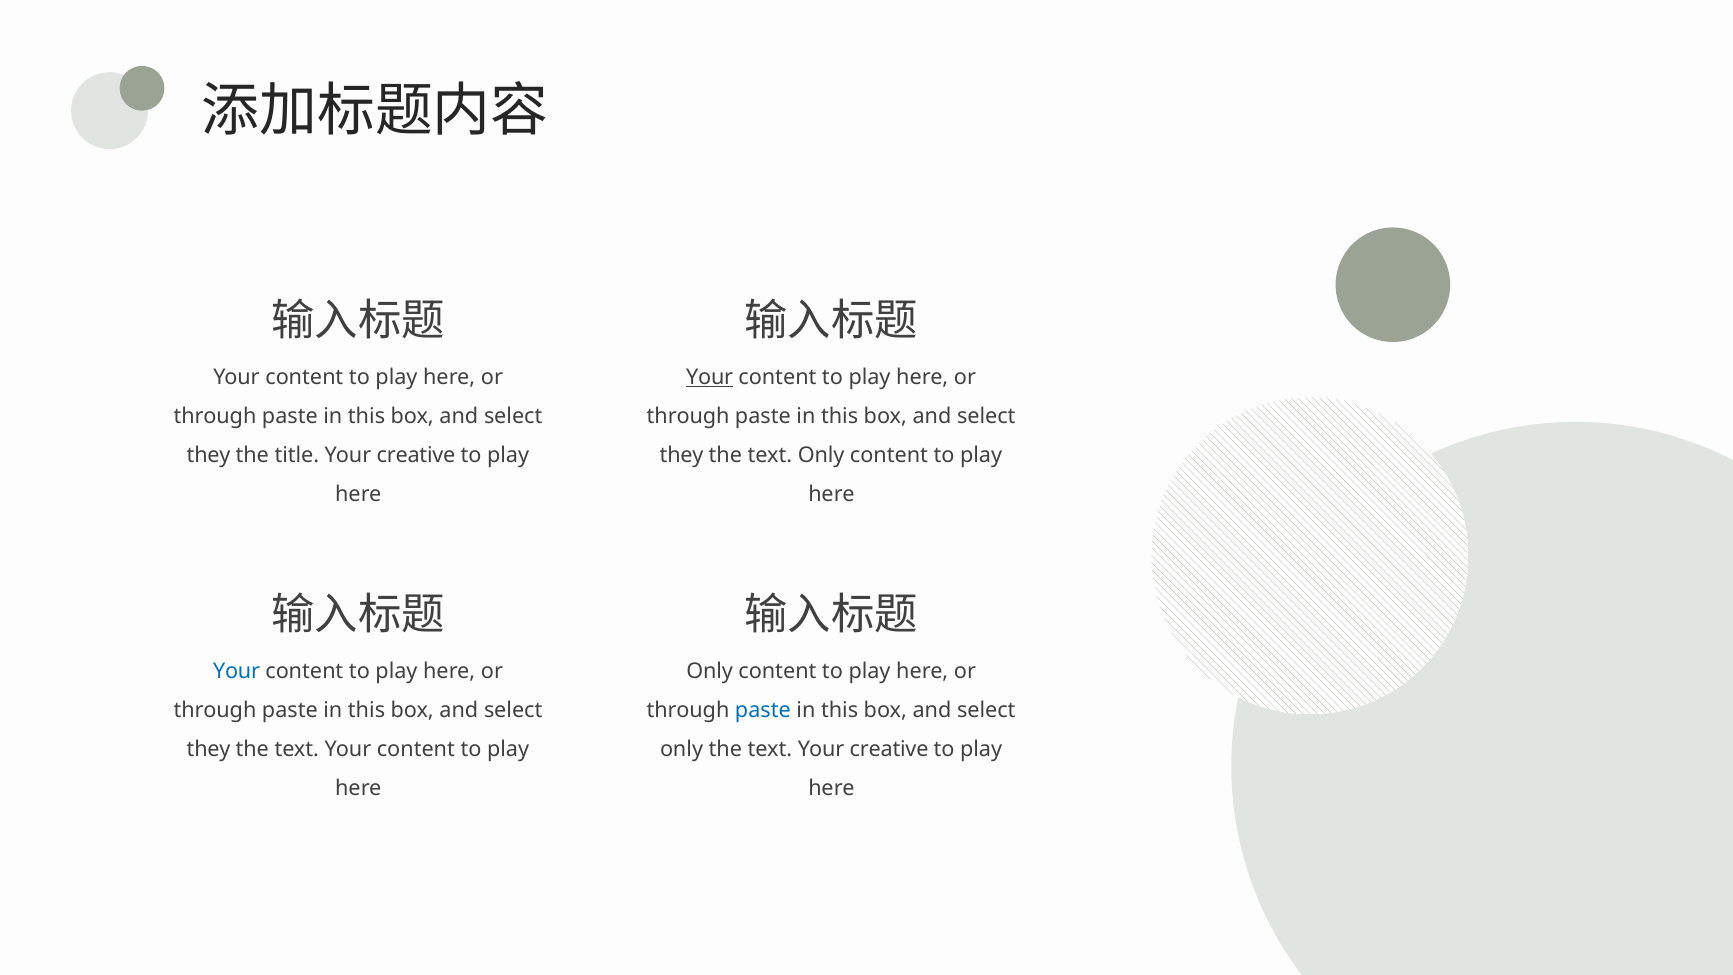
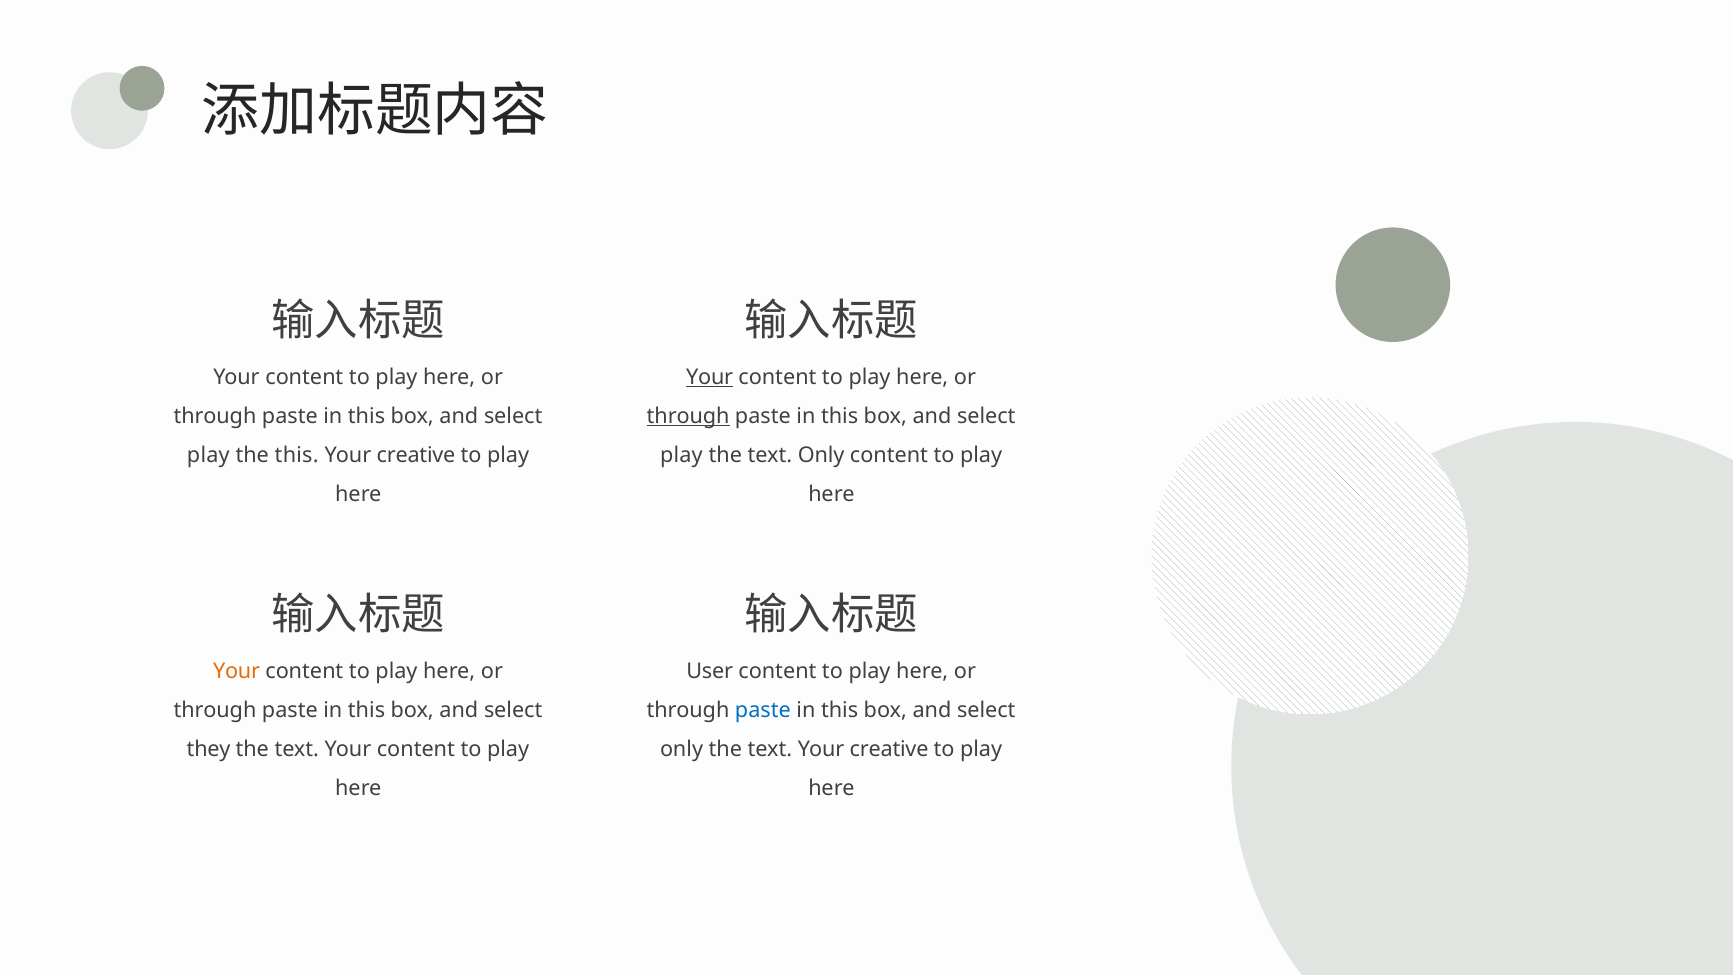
through at (688, 416) underline: none -> present
they at (209, 455): they -> play
the title: title -> this
they at (682, 455): they -> play
Your at (237, 671) colour: blue -> orange
Only at (710, 671): Only -> User
